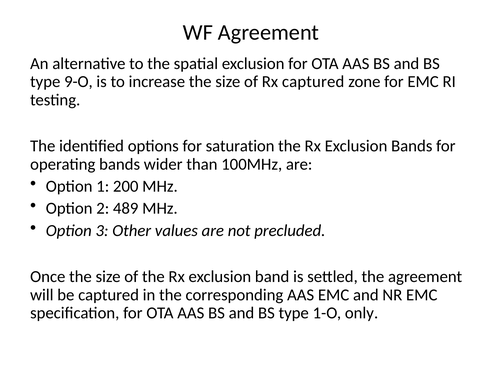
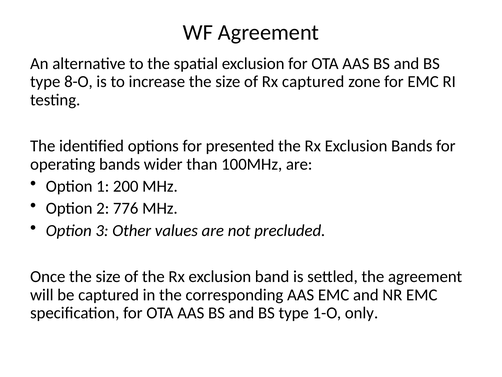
9-O: 9-O -> 8-O
saturation: saturation -> presented
489: 489 -> 776
